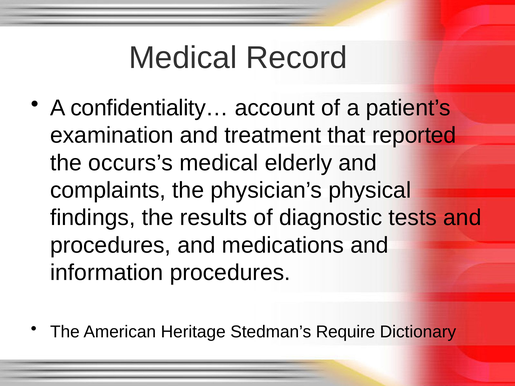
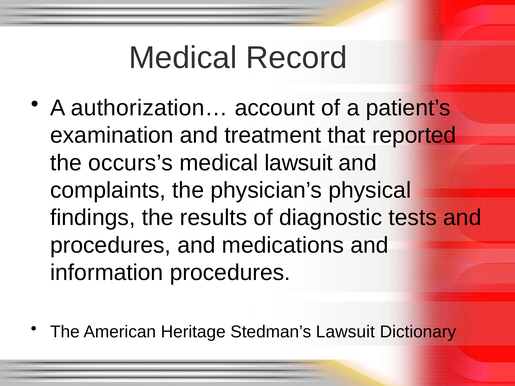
confidentiality…: confidentiality… -> authorization…
medical elderly: elderly -> lawsuit
Stedman’s Require: Require -> Lawsuit
